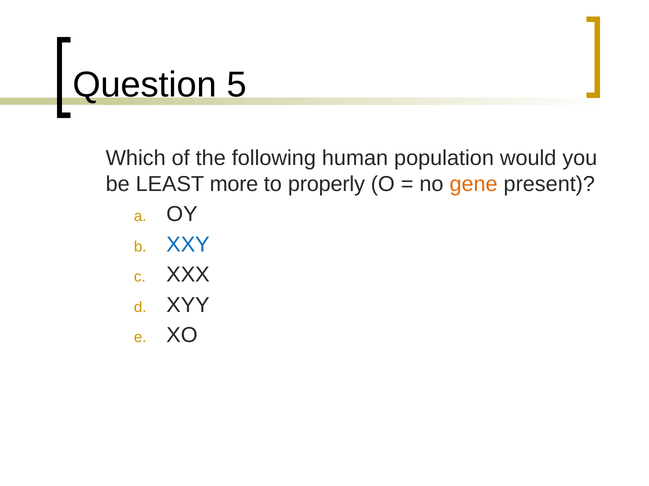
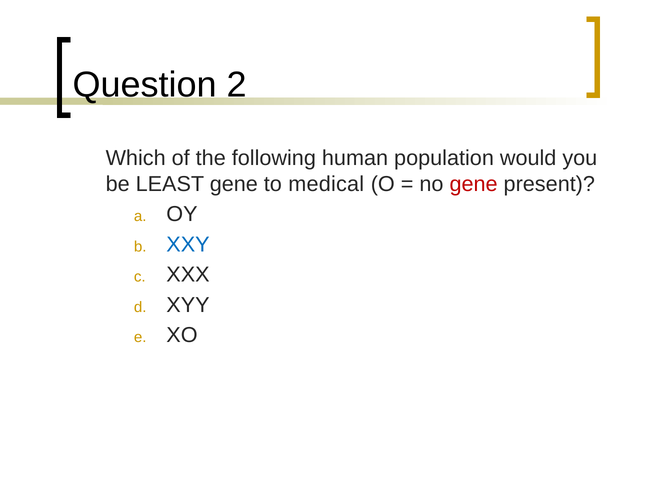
5: 5 -> 2
LEAST more: more -> gene
properly: properly -> medical
gene at (474, 184) colour: orange -> red
